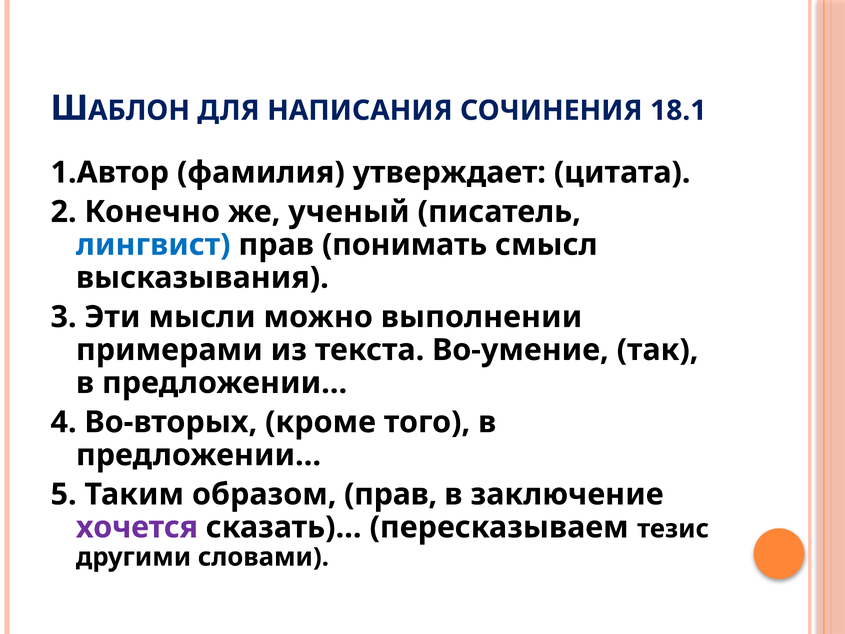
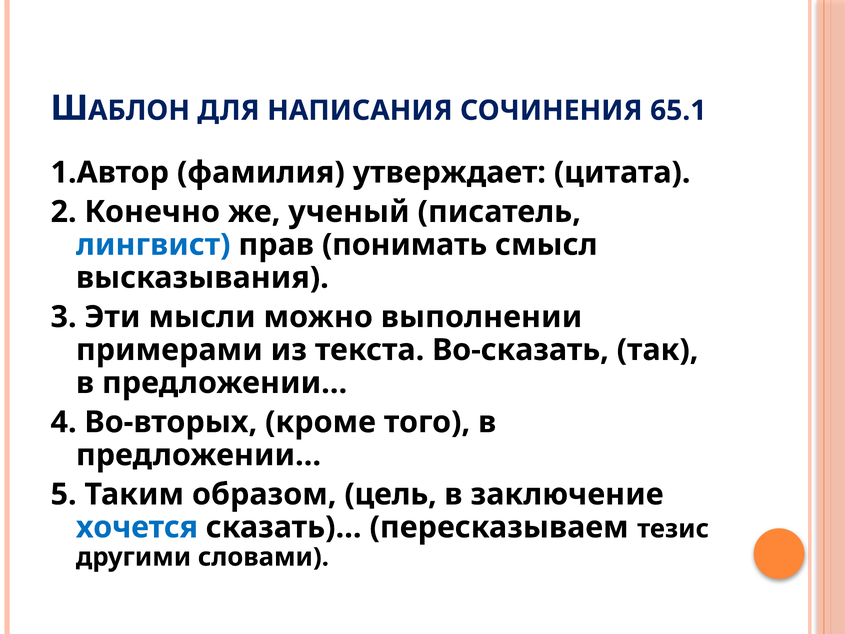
18.1: 18.1 -> 65.1
Во-умение: Во-умение -> Во-сказать
образом прав: прав -> цель
хочется colour: purple -> blue
